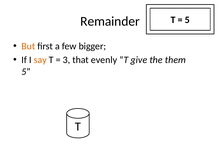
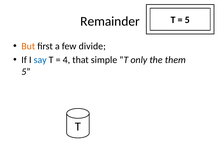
bigger: bigger -> divide
say colour: orange -> blue
3: 3 -> 4
evenly: evenly -> simple
give: give -> only
